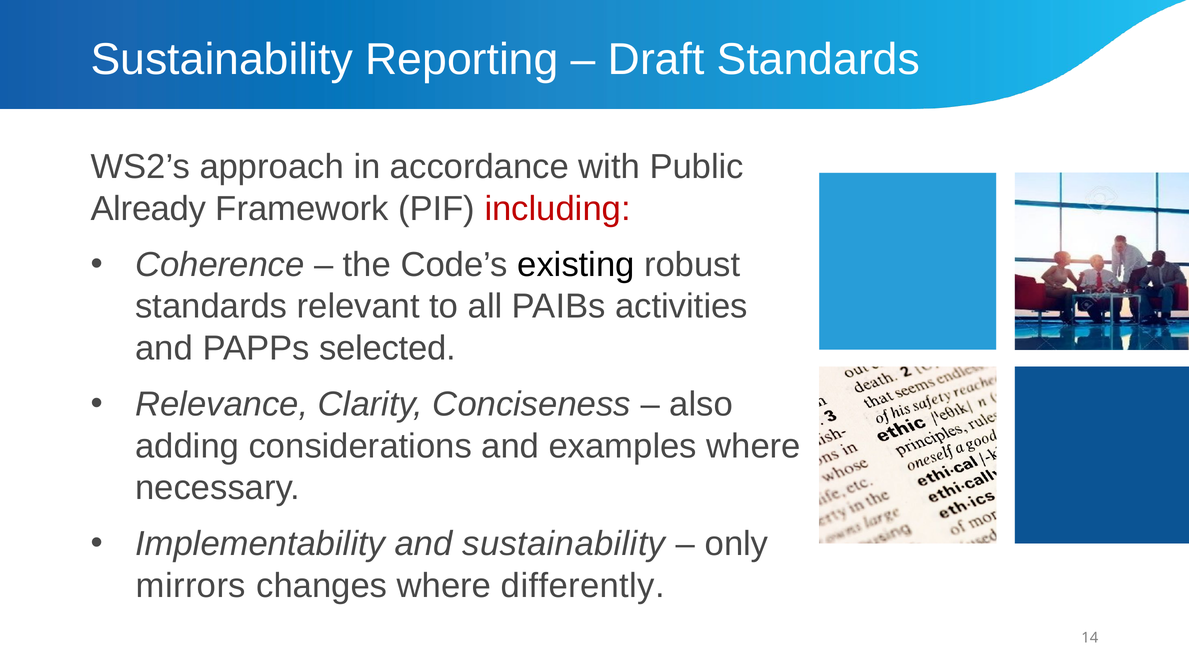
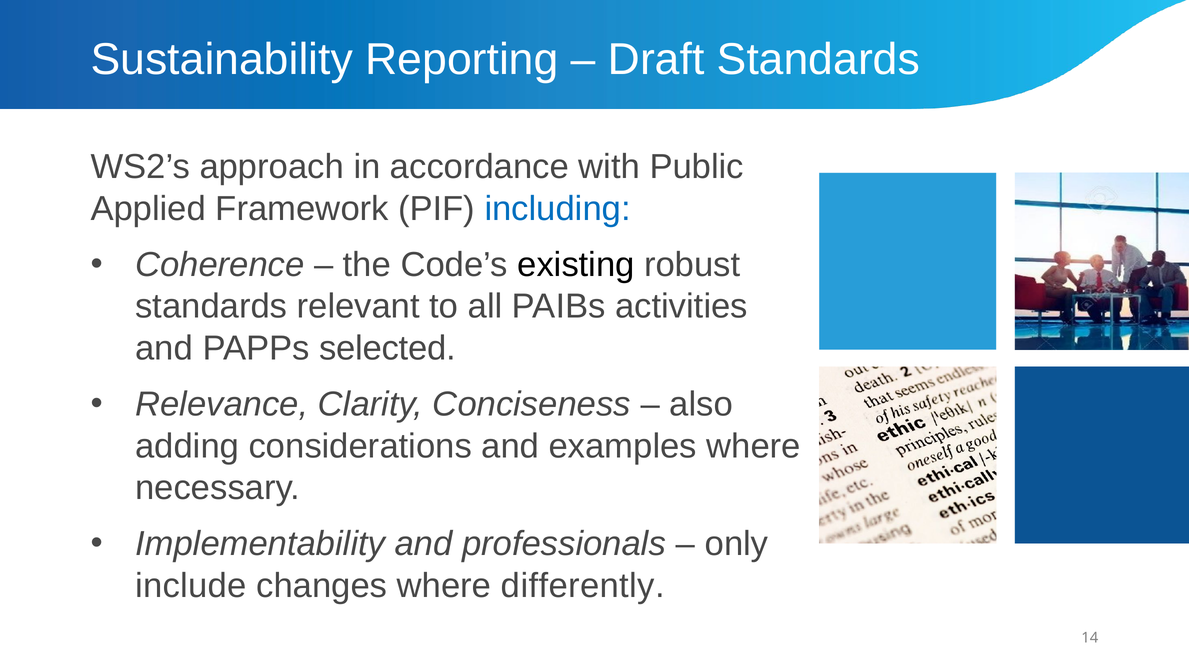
Already: Already -> Applied
including colour: red -> blue
and sustainability: sustainability -> professionals
mirrors: mirrors -> include
